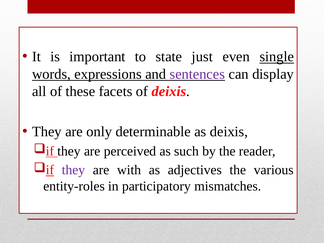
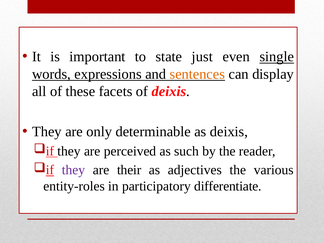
sentences colour: purple -> orange
with: with -> their
mismatches: mismatches -> differentiate
